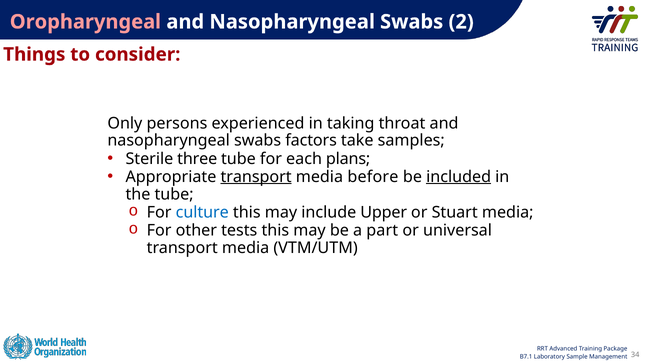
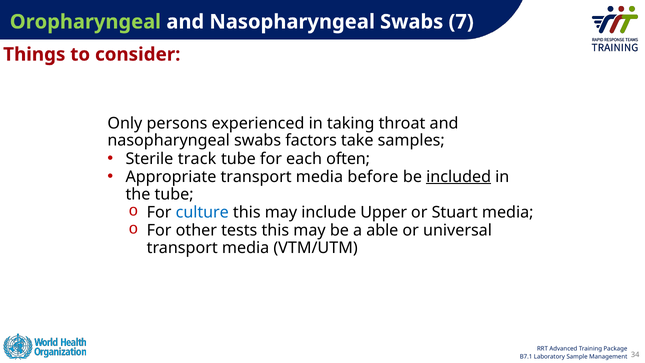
Oropharyngeal colour: pink -> light green
2: 2 -> 7
three: three -> track
plans: plans -> often
transport at (256, 177) underline: present -> none
part: part -> able
